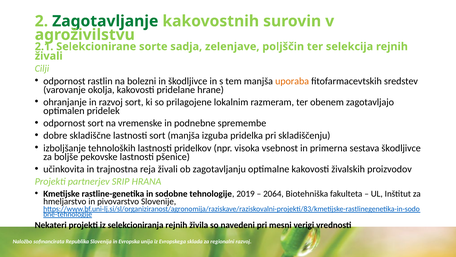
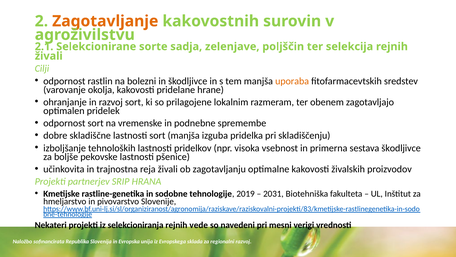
Zagotavljanje colour: green -> orange
2064: 2064 -> 2031
živila: živila -> vede
